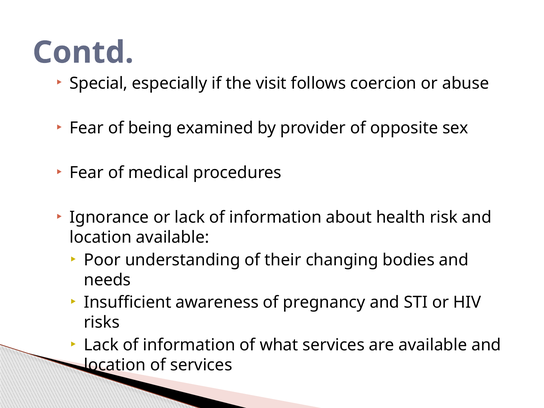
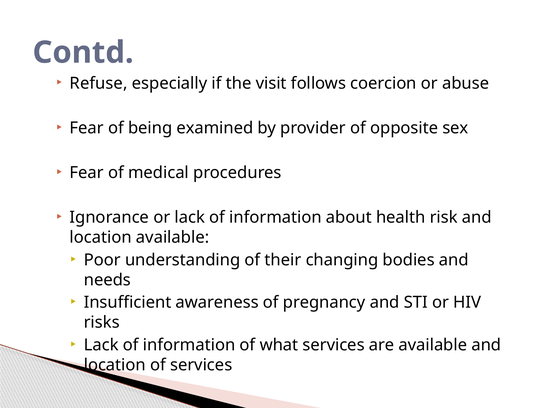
Special: Special -> Refuse
